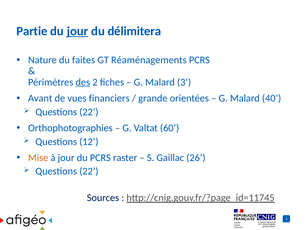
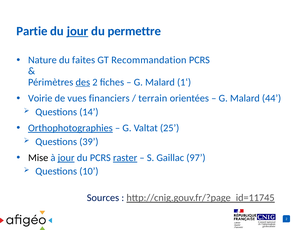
délimitera: délimitera -> permettre
Réaménagements: Réaménagements -> Recommandation
3‘: 3‘ -> 1‘
Avant: Avant -> Voirie
grande: grande -> terrain
40: 40 -> 44
22 at (89, 112): 22 -> 14
Orthophotographies underline: none -> present
60: 60 -> 25
12: 12 -> 39
Mise colour: orange -> black
jour at (66, 158) underline: none -> present
raster underline: none -> present
26: 26 -> 97
22 at (89, 172): 22 -> 10
